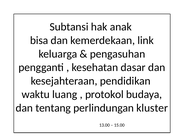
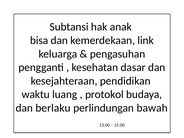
tentang: tentang -> berlaku
kluster: kluster -> bawah
